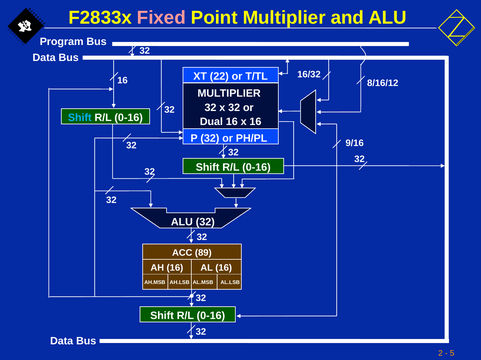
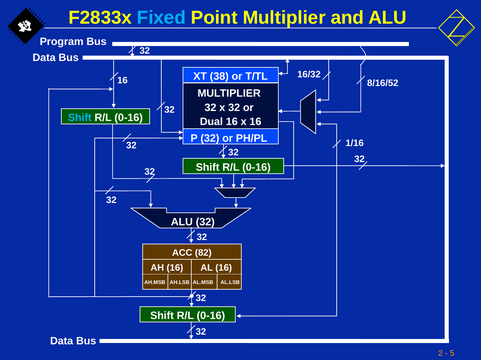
Fixed colour: pink -> light blue
22: 22 -> 38
8/16/12: 8/16/12 -> 8/16/52
9/16: 9/16 -> 1/16
89: 89 -> 82
